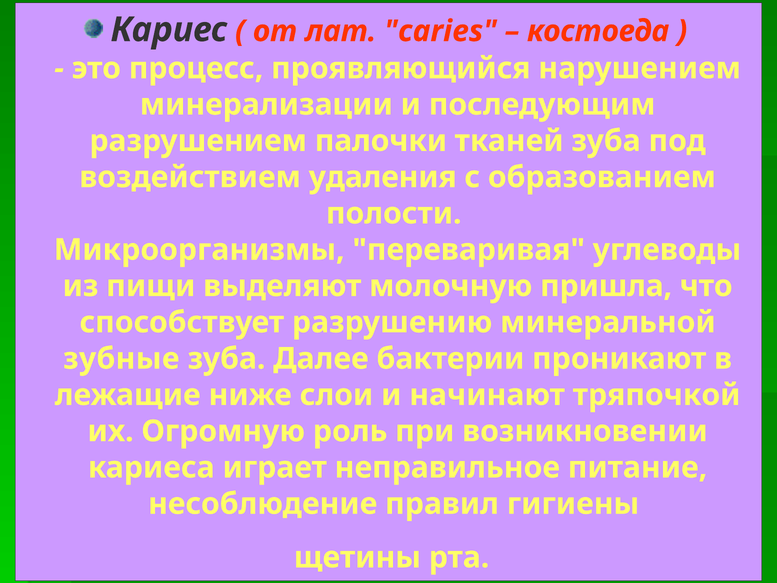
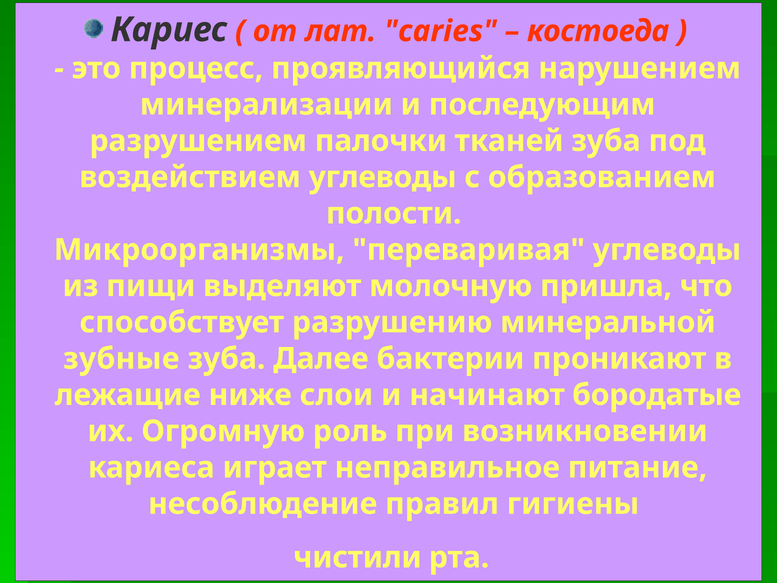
воздействием удаления: удаления -> углеводы
тряпочкой: тряпочкой -> бородатые
щетины: щетины -> чистили
